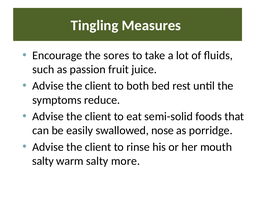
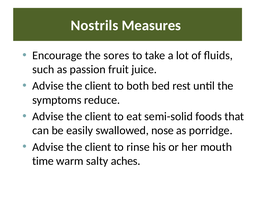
Tingling: Tingling -> Nostrils
salty at (43, 161): salty -> time
more: more -> aches
